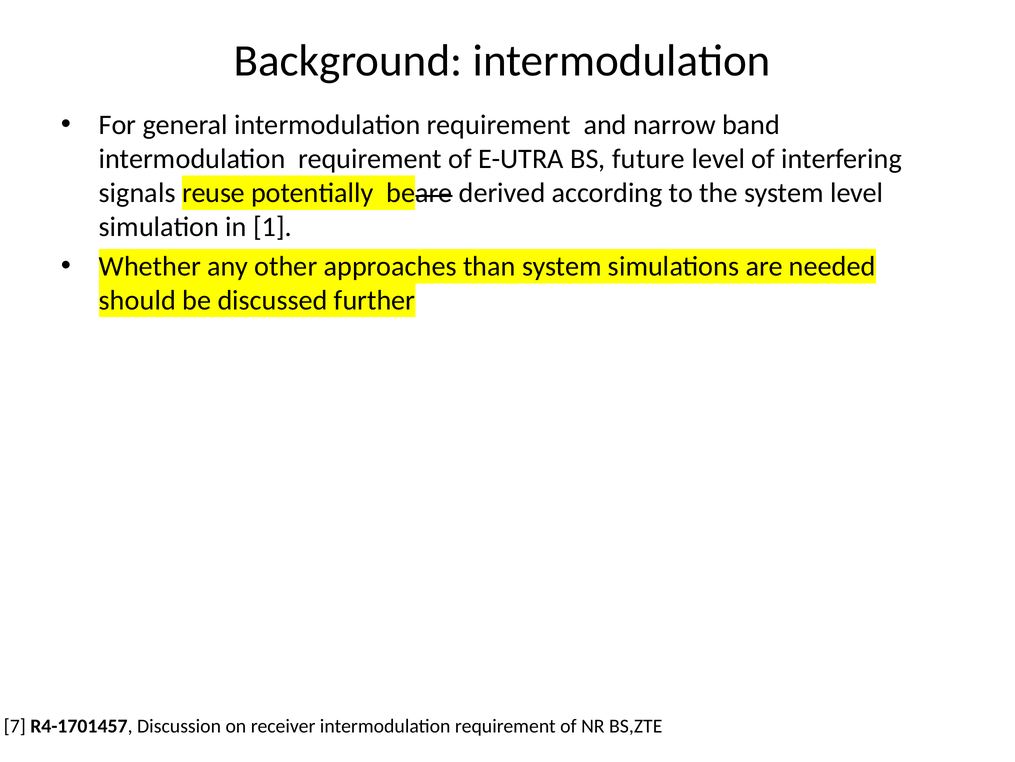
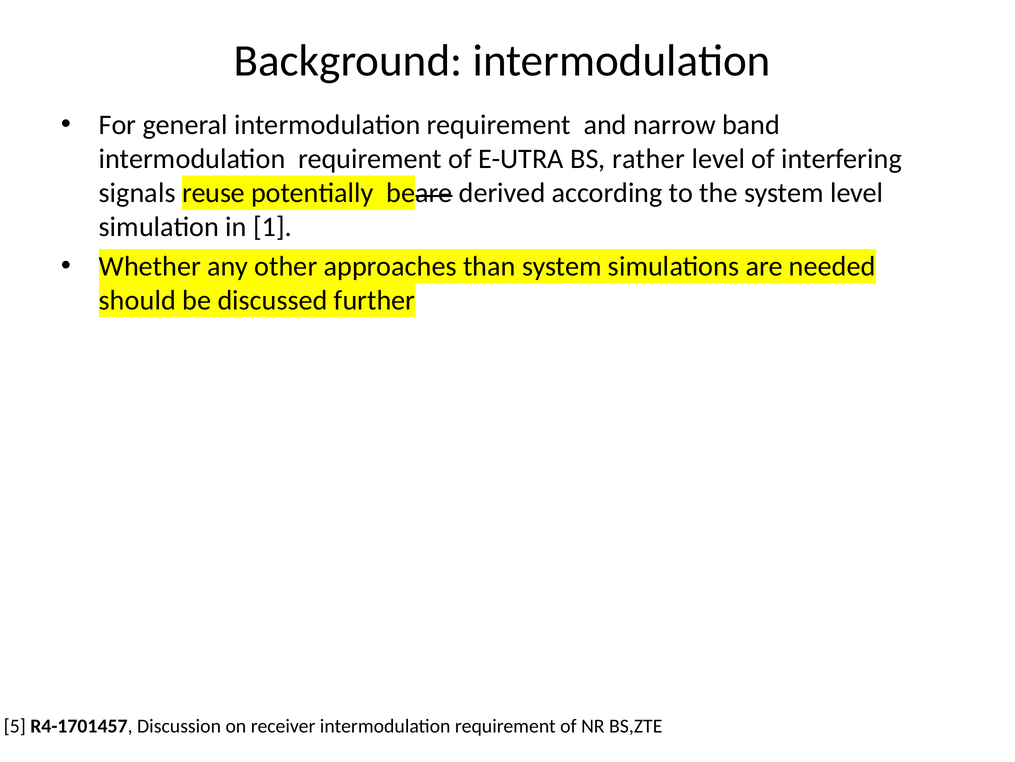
future: future -> rather
7: 7 -> 5
